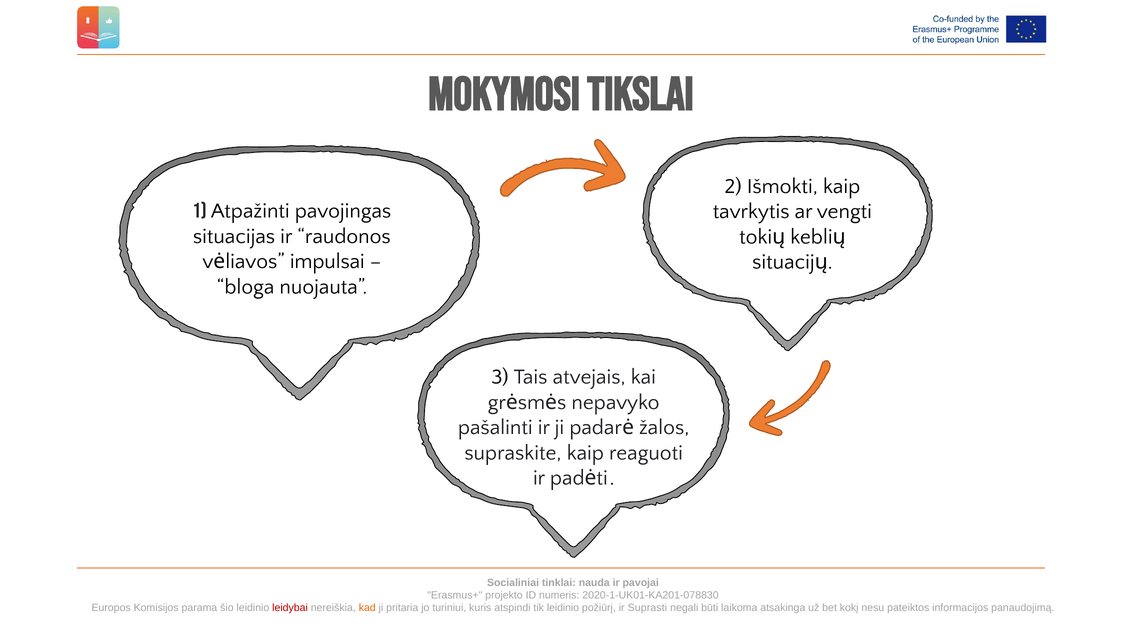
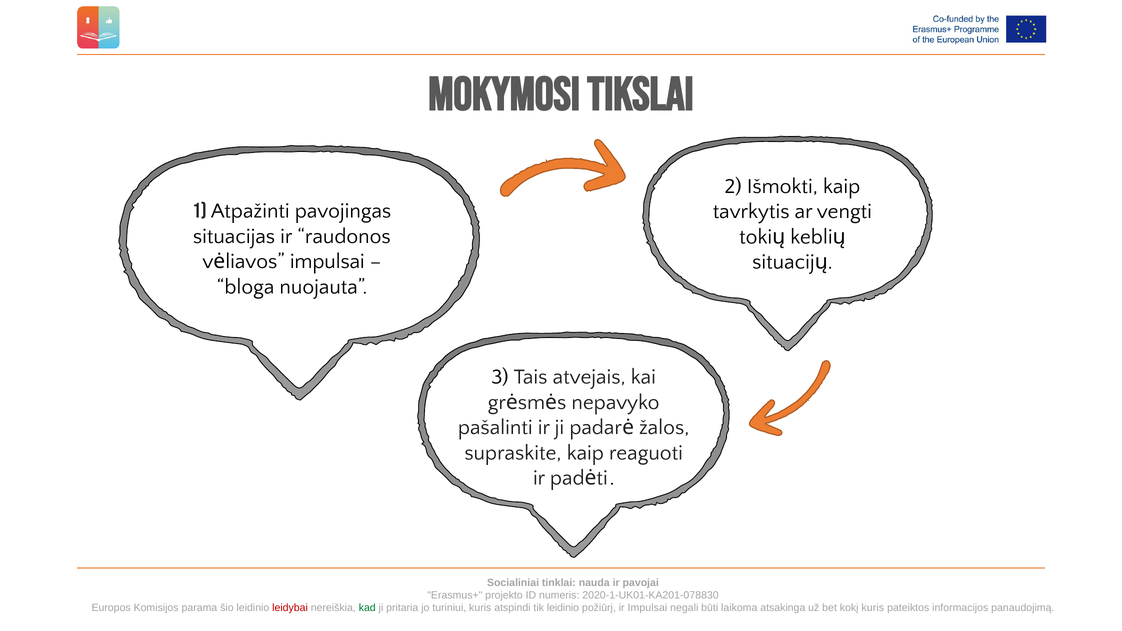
kad colour: orange -> green
ir Suprasti: Suprasti -> Impulsai
kokį nesu: nesu -> kuris
